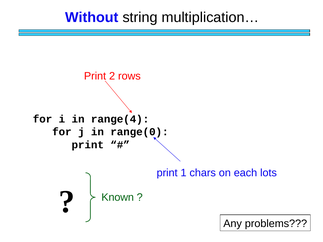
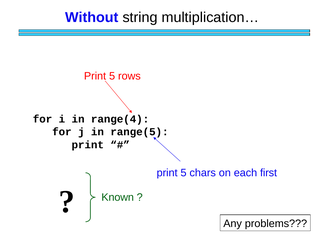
2 at (112, 76): 2 -> 5
range(0: range(0 -> range(5
1 at (184, 173): 1 -> 5
lots: lots -> first
